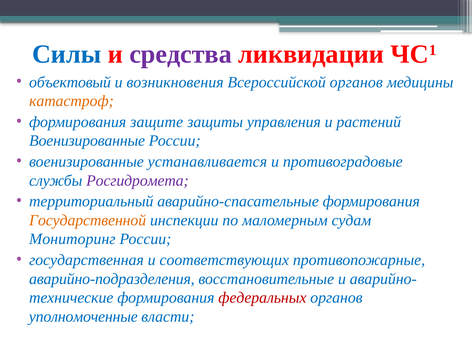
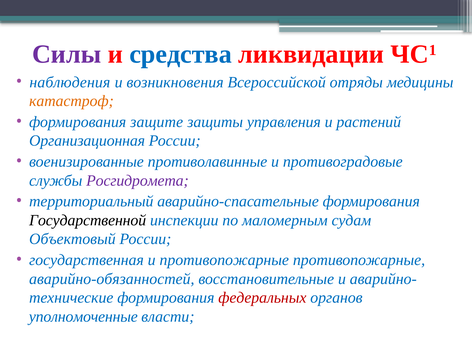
Силы colour: blue -> purple
средства colour: purple -> blue
объектовый: объектовый -> наблюдения
Всероссийской органов: органов -> отряды
Военизированные at (87, 141): Военизированные -> Организационная
устанавливается: устанавливается -> противолавинные
Государственной colour: orange -> black
Мониторинг: Мониторинг -> Объектовый
и соответствующих: соответствующих -> противопожарные
аварийно-подразделения: аварийно-подразделения -> аварийно-обязанностей
